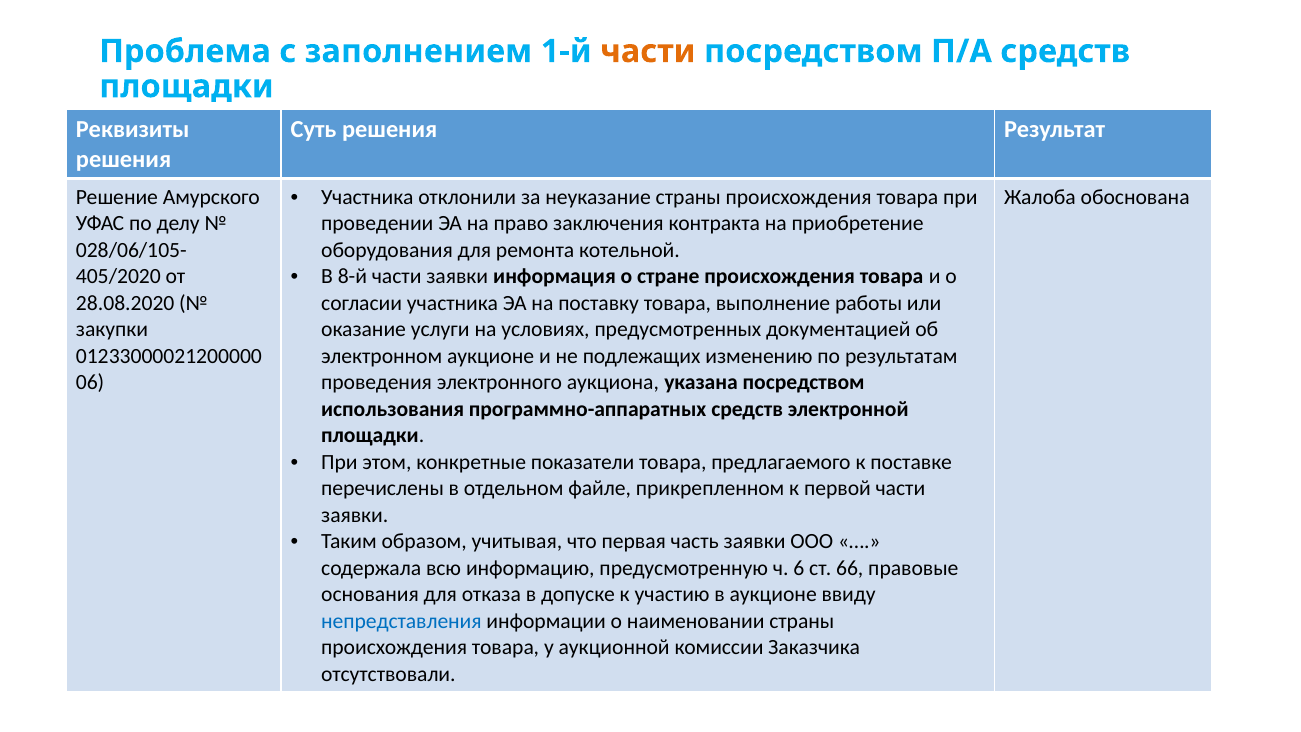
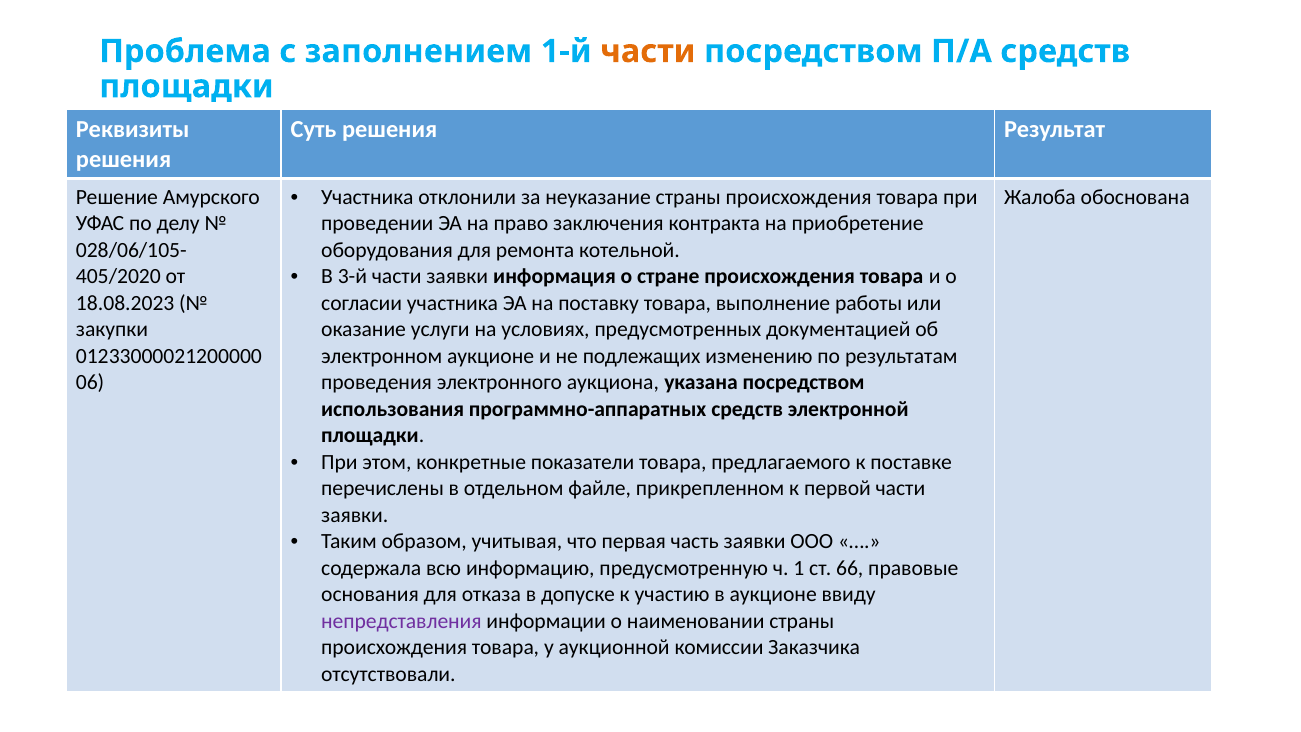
8-й: 8-й -> 3-й
28.08.2020: 28.08.2020 -> 18.08.2023
6: 6 -> 1
непредставления colour: blue -> purple
